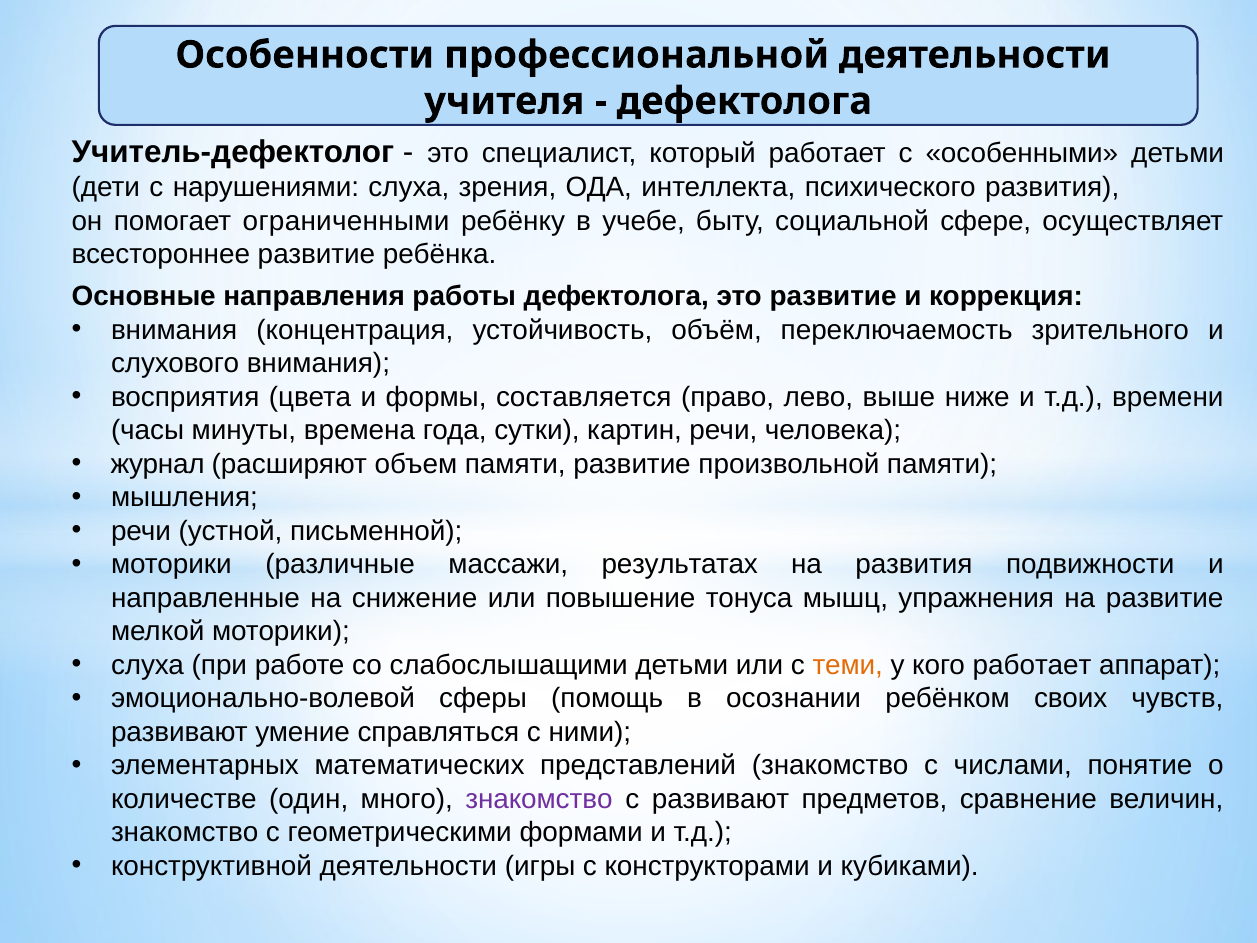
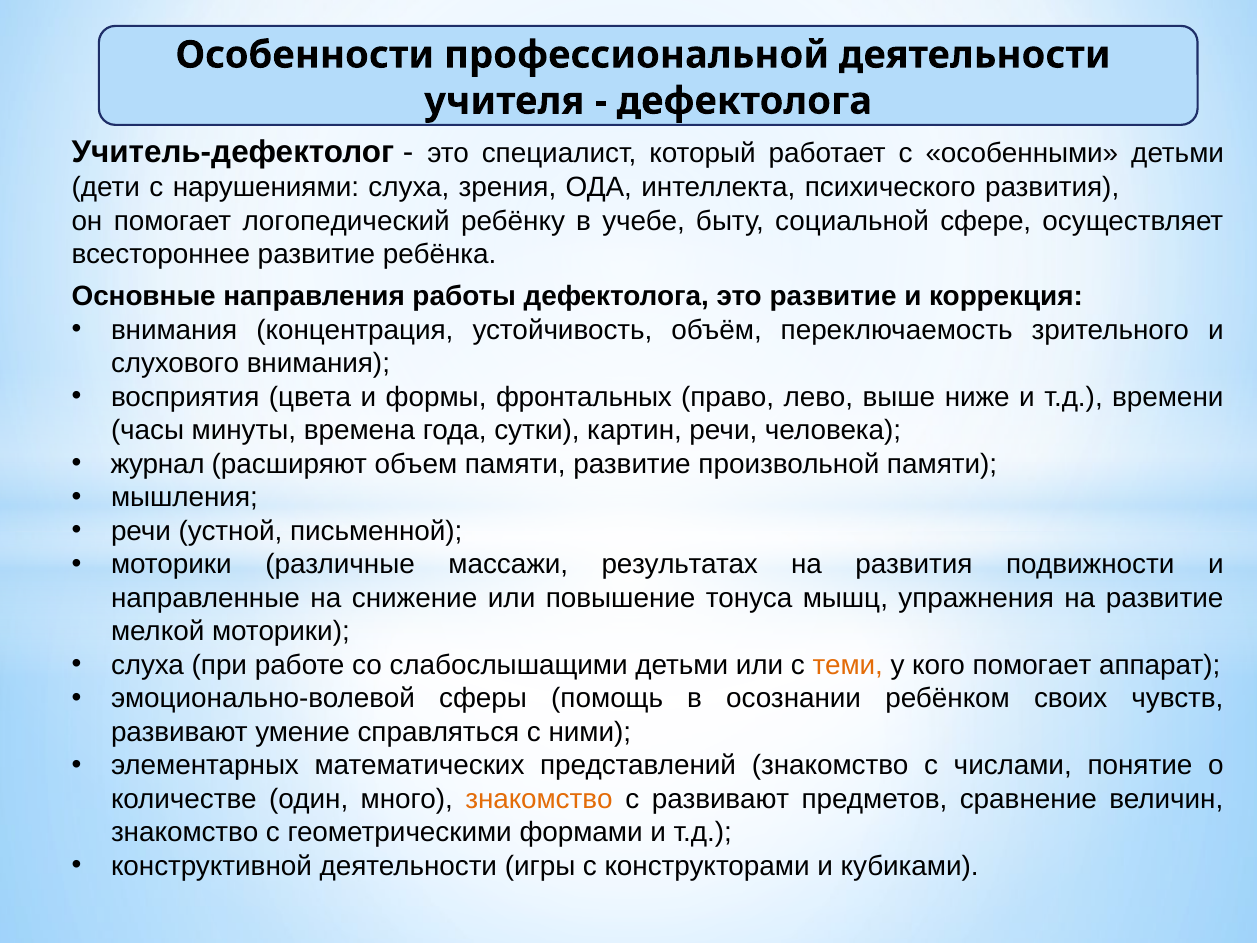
ограниченными: ограниченными -> логопедический
составляется: составляется -> фронтальных
кого работает: работает -> помогает
знакомство at (539, 799) colour: purple -> orange
